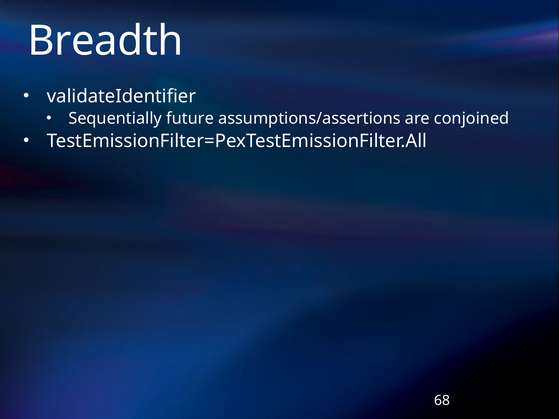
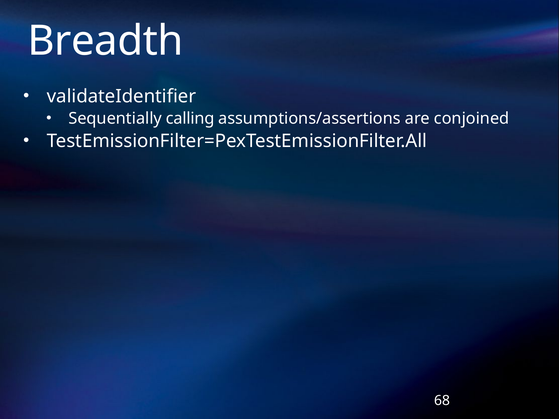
future: future -> calling
